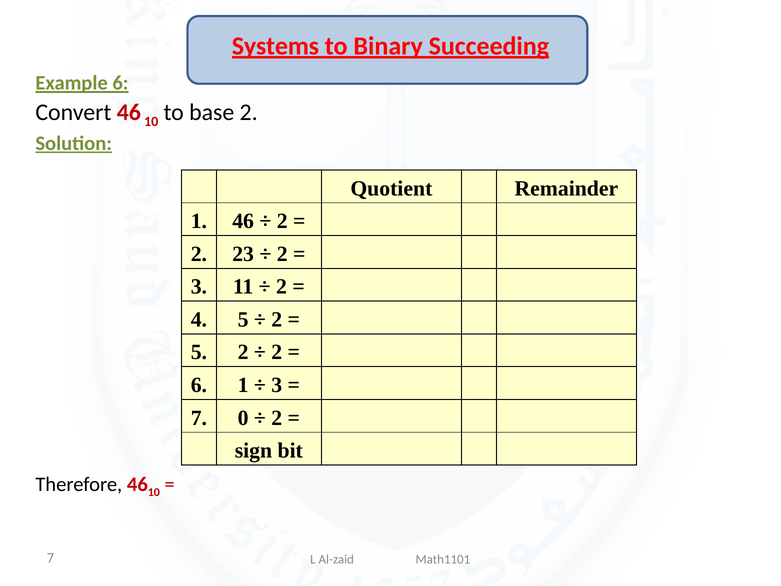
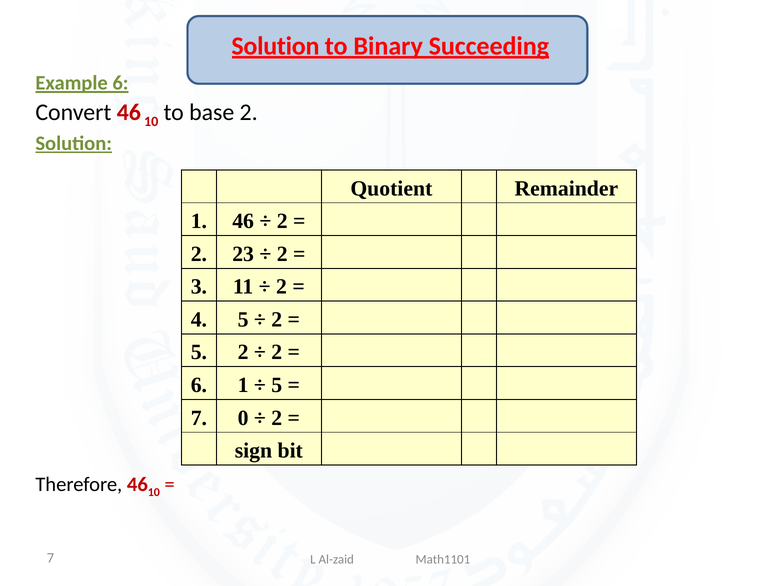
Systems at (275, 46): Systems -> Solution
3 at (277, 385): 3 -> 5
